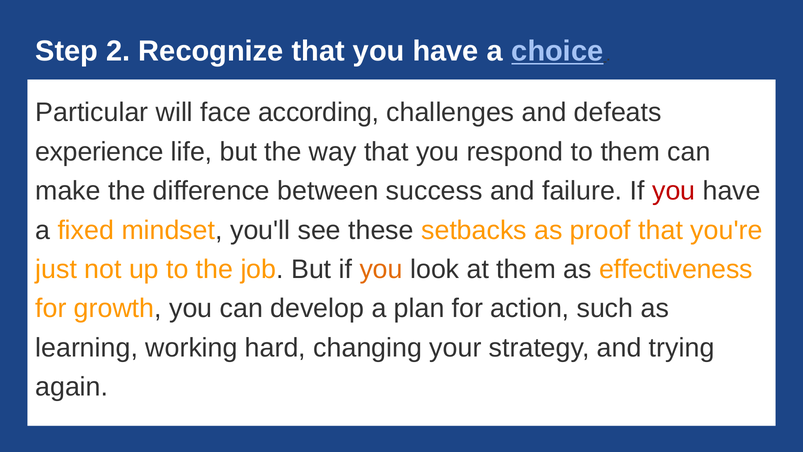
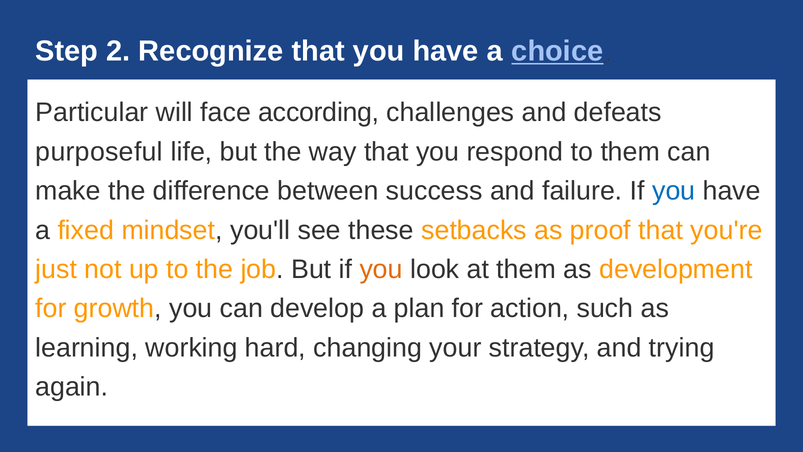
experience: experience -> purposeful
you at (674, 191) colour: red -> blue
effectiveness: effectiveness -> development
